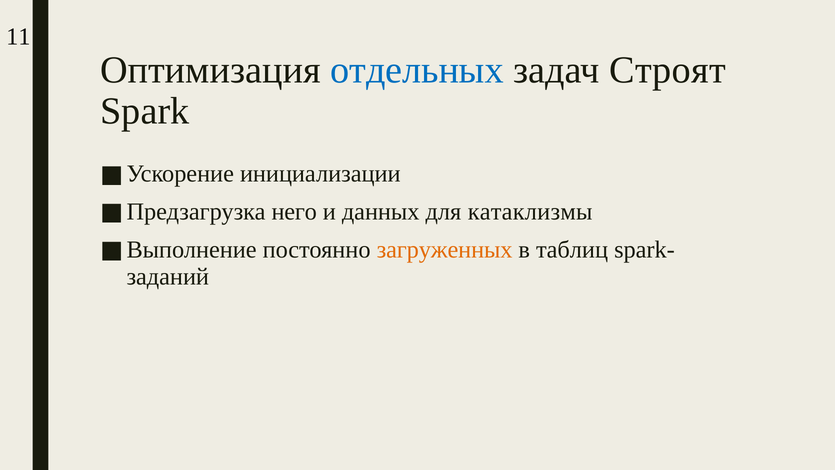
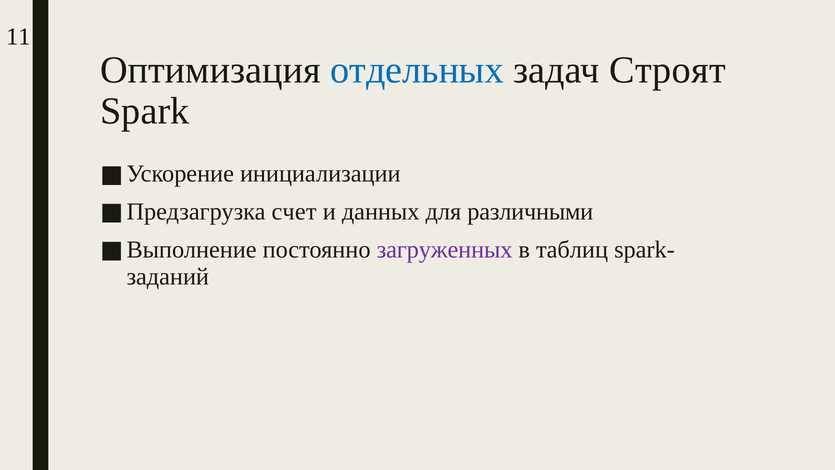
него: него -> счет
катаклизмы: катаклизмы -> различными
загруженных colour: orange -> purple
